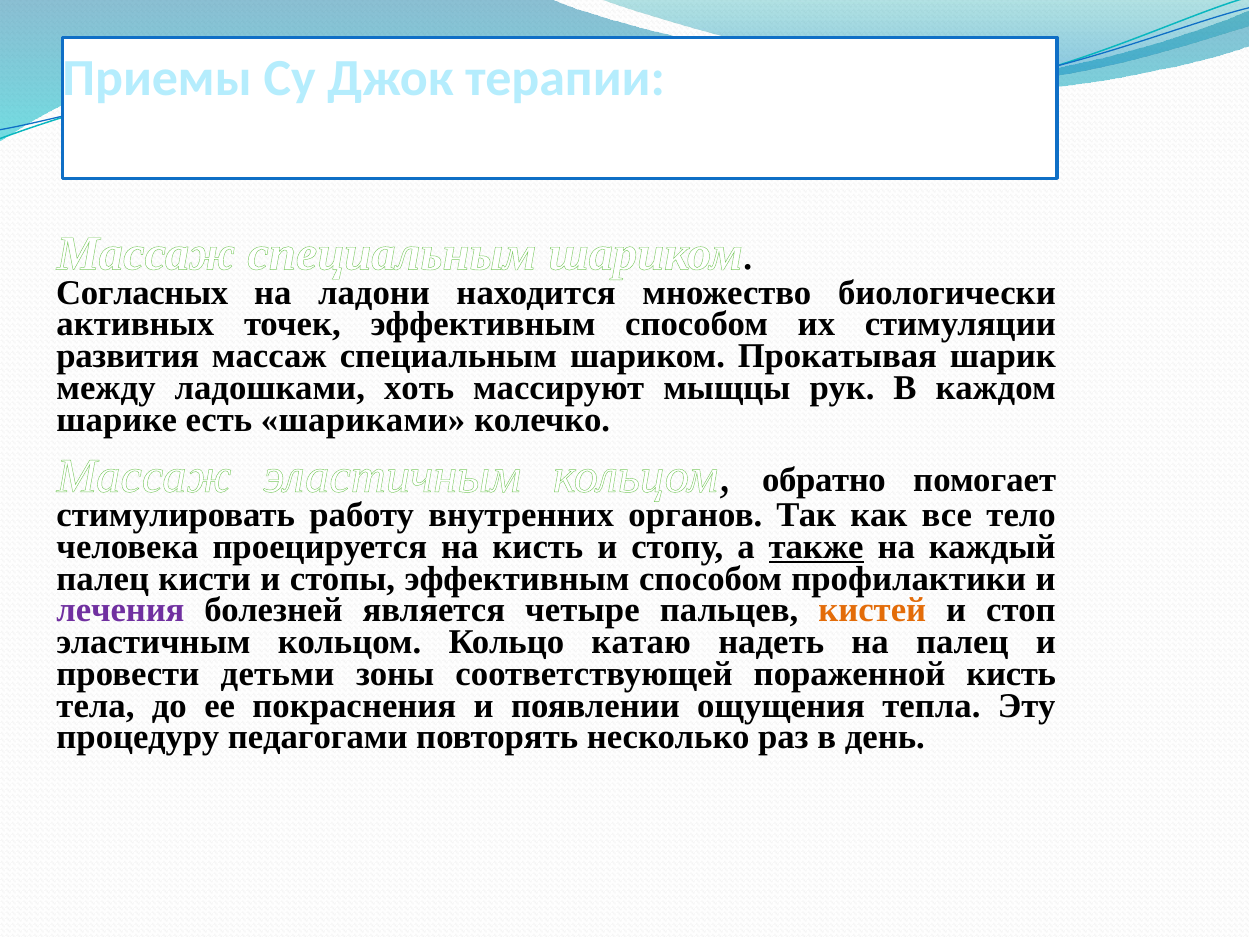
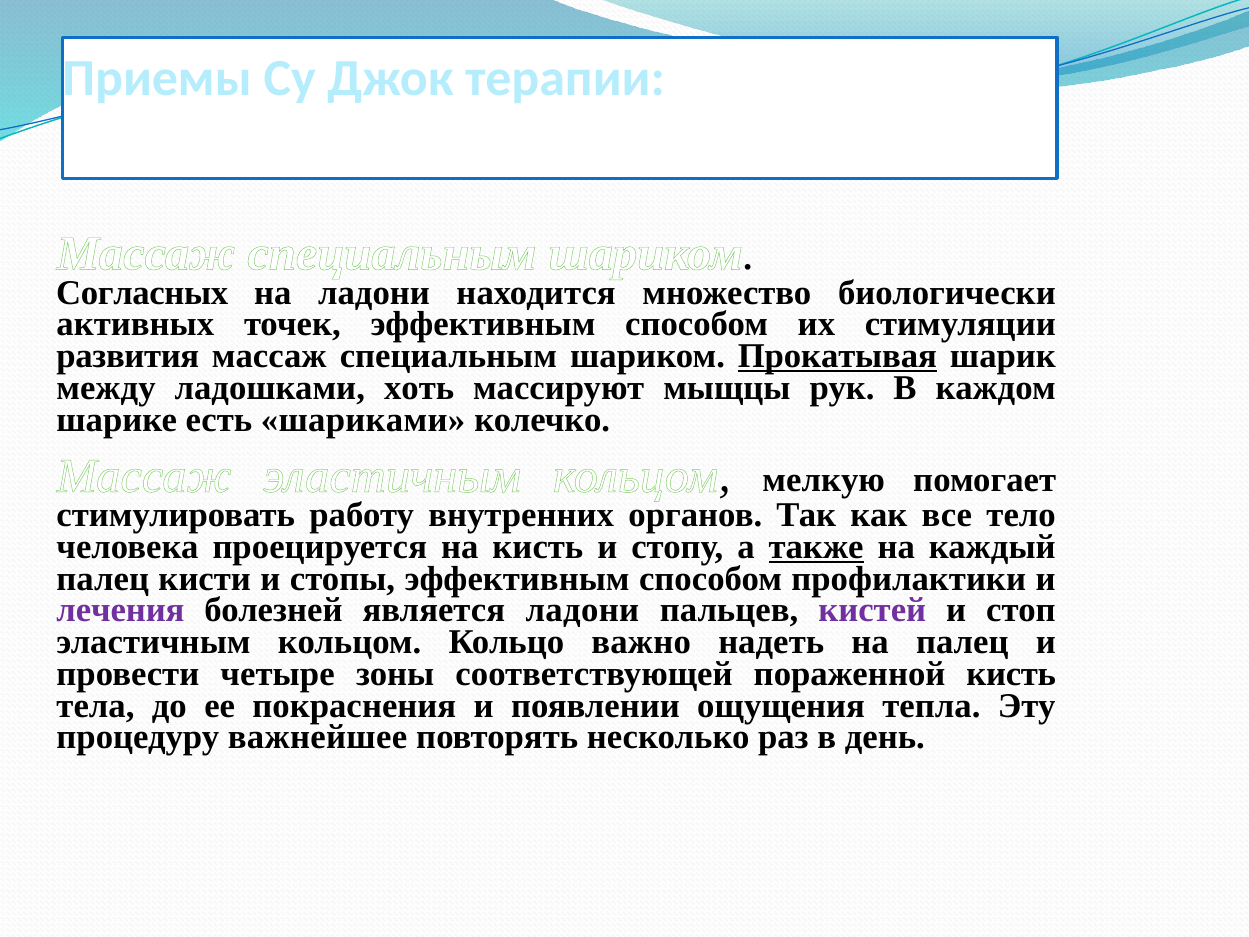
Прокатывая underline: none -> present
обратно: обратно -> мелкую
является четыре: четыре -> ладони
кистей colour: orange -> purple
катаю: катаю -> важно
детьми: детьми -> четыре
педагогами: педагогами -> важнейшее
